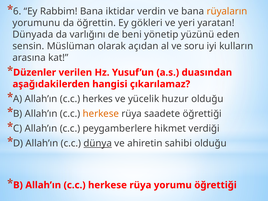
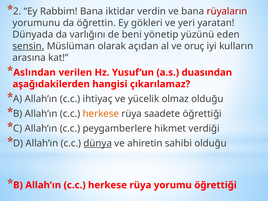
6: 6 -> 2
rüyaların colour: orange -> red
sensin underline: none -> present
soru: soru -> oruç
Düzenler: Düzenler -> Aslından
herkes: herkes -> ihtiyaç
huzur: huzur -> olmaz
